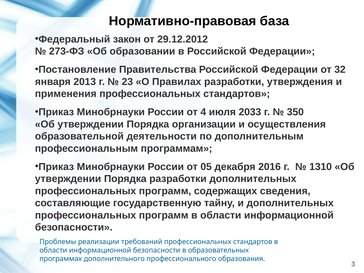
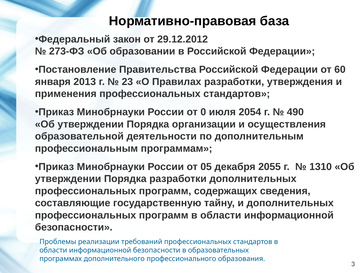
32: 32 -> 60
4: 4 -> 0
2033: 2033 -> 2054
350: 350 -> 490
2016: 2016 -> 2055
